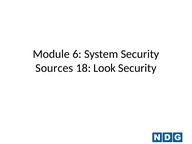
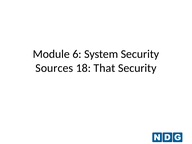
Look: Look -> That
